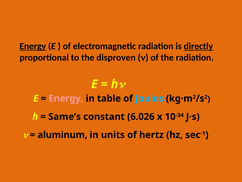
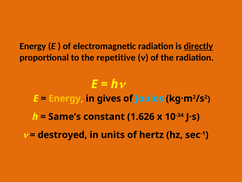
Energy at (33, 46) underline: present -> none
disproven: disproven -> repetitive
Energy at (66, 98) colour: pink -> yellow
table: table -> gives
6.026: 6.026 -> 1.626
aluminum: aluminum -> destroyed
